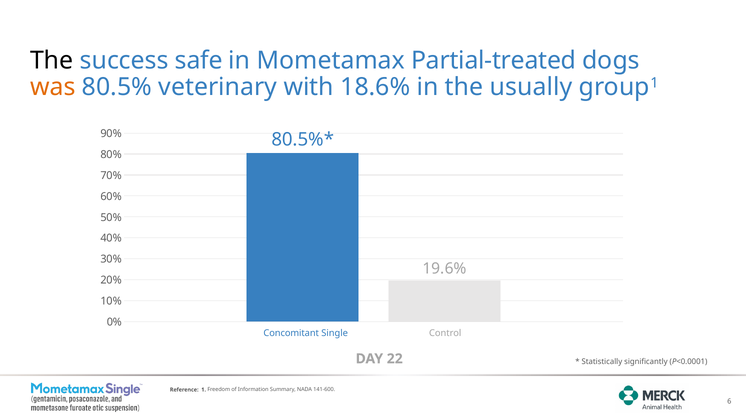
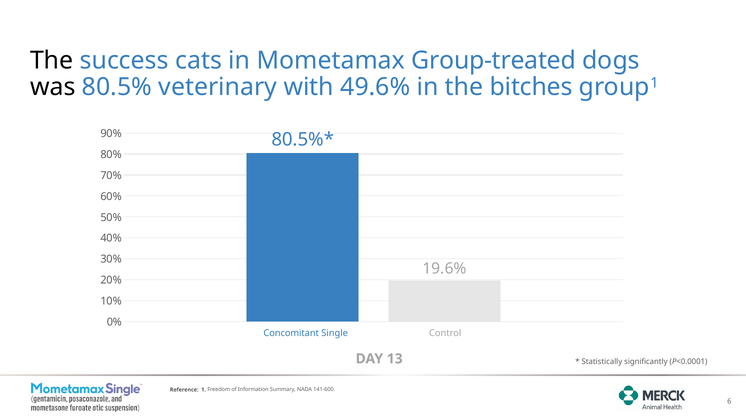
safe: safe -> cats
Partial-treated: Partial-treated -> Group-treated
was colour: orange -> black
18.6%: 18.6% -> 49.6%
usually: usually -> bitches
22: 22 -> 13
